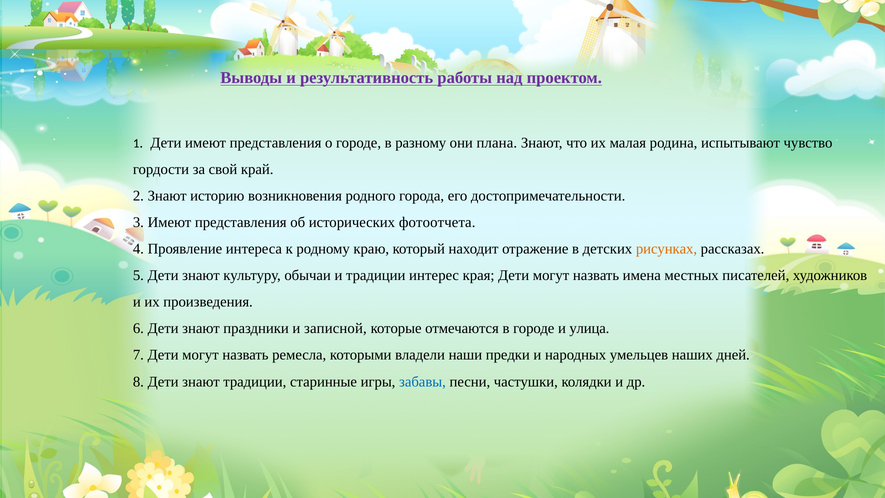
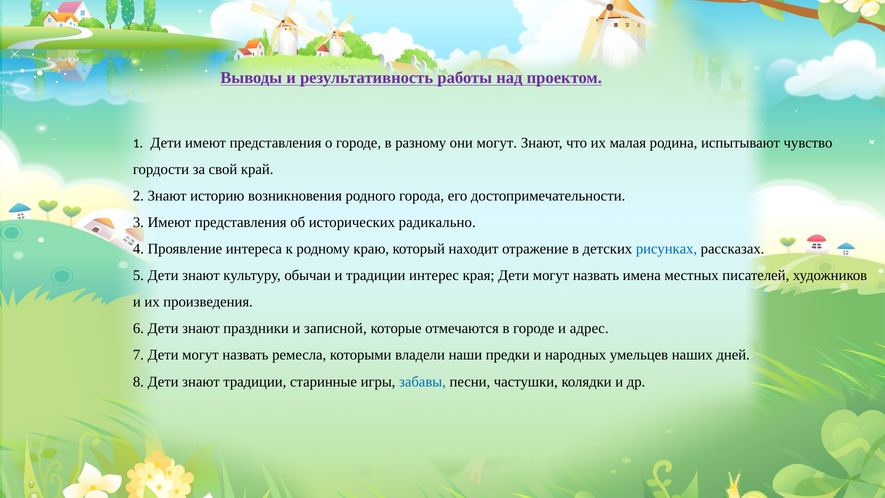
они плана: плана -> могут
фотоотчета: фотоотчета -> радикально
рисунках colour: orange -> blue
улица: улица -> адрес
